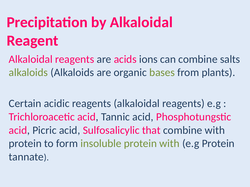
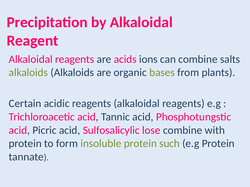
that: that -> lose
protein with: with -> such
